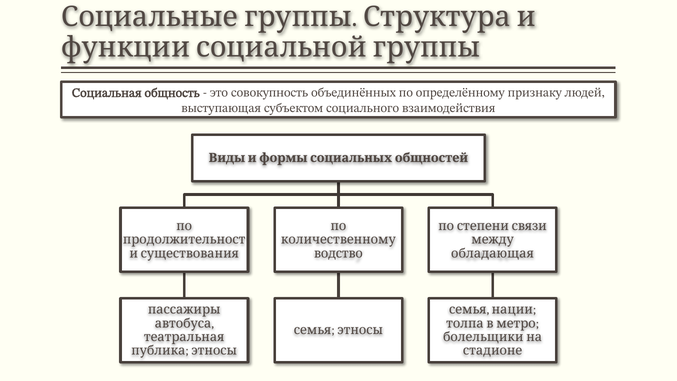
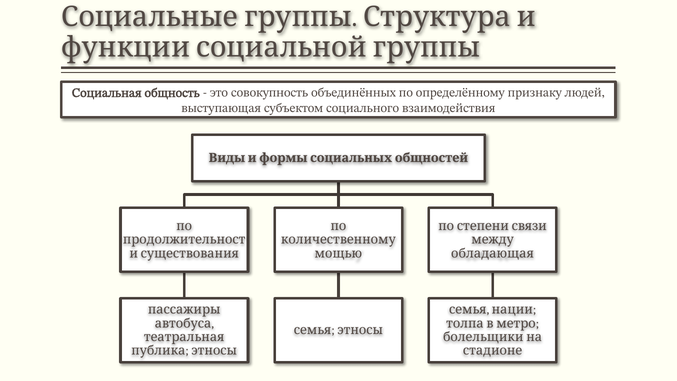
водство: водство -> мощью
